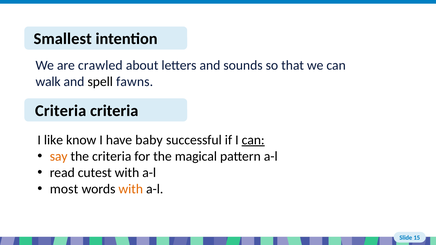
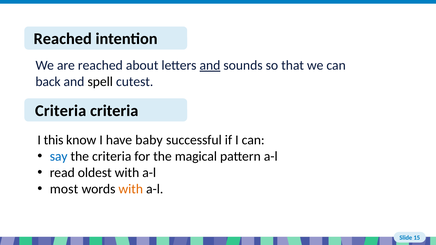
Smallest at (63, 39): Smallest -> Reached
crawled at (100, 65): crawled -> reached
and at (210, 65) underline: none -> present
walk: walk -> back
fawns: fawns -> cutest
like: like -> this
can at (253, 140) underline: present -> none
say colour: orange -> blue
cutest: cutest -> oldest
